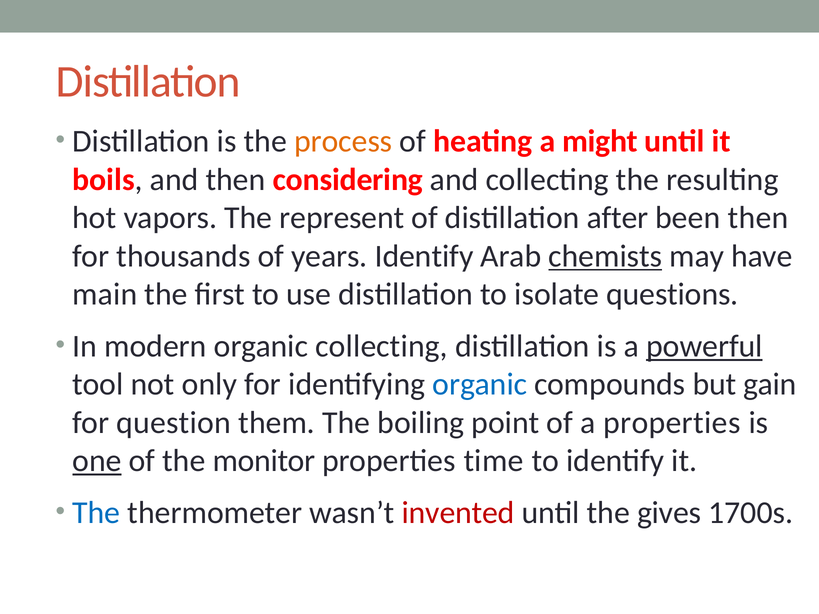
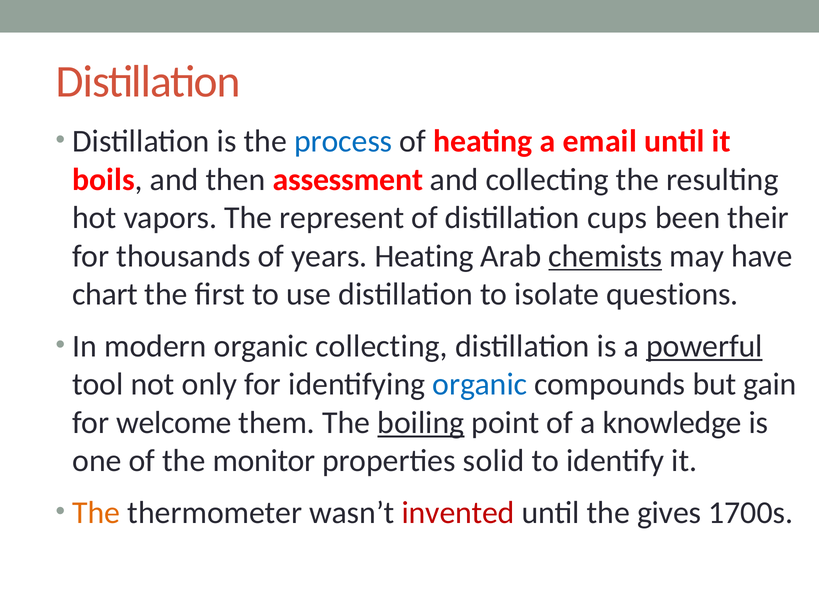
process colour: orange -> blue
might: might -> email
considering: considering -> assessment
after: after -> cups
been then: then -> their
years Identify: Identify -> Heating
main: main -> chart
question: question -> welcome
boiling underline: none -> present
a properties: properties -> knowledge
one underline: present -> none
time: time -> solid
The at (96, 513) colour: blue -> orange
